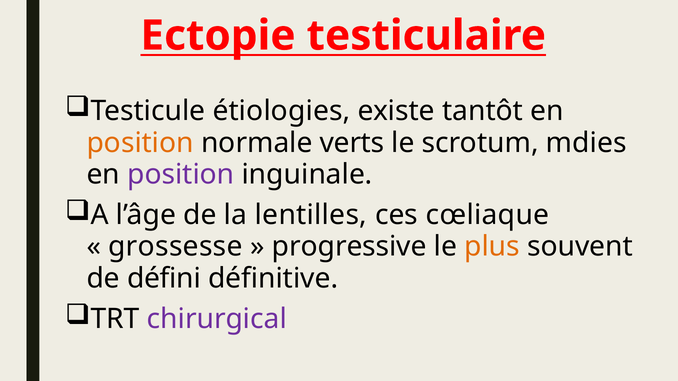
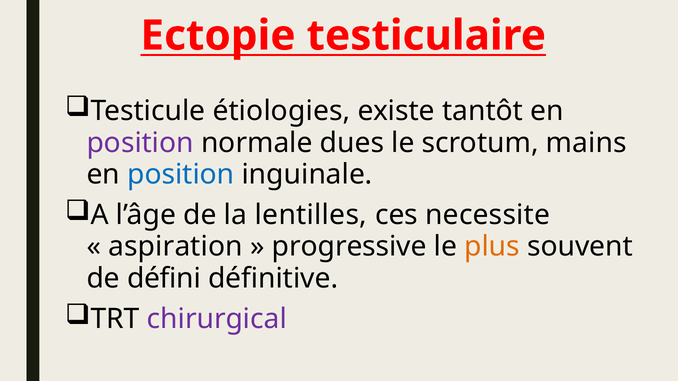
position at (140, 143) colour: orange -> purple
verts: verts -> dues
mdies: mdies -> mains
position at (181, 175) colour: purple -> blue
cœliaque: cœliaque -> necessite
grossesse: grossesse -> aspiration
